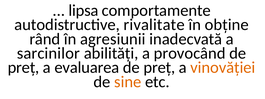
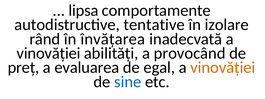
rivalitate: rivalitate -> tentative
obține: obține -> izolare
agresiunii: agresiunii -> învățarea
sarcinilor at (48, 53): sarcinilor -> vinovăției
preț at (159, 68): preț -> egal
sine colour: orange -> blue
